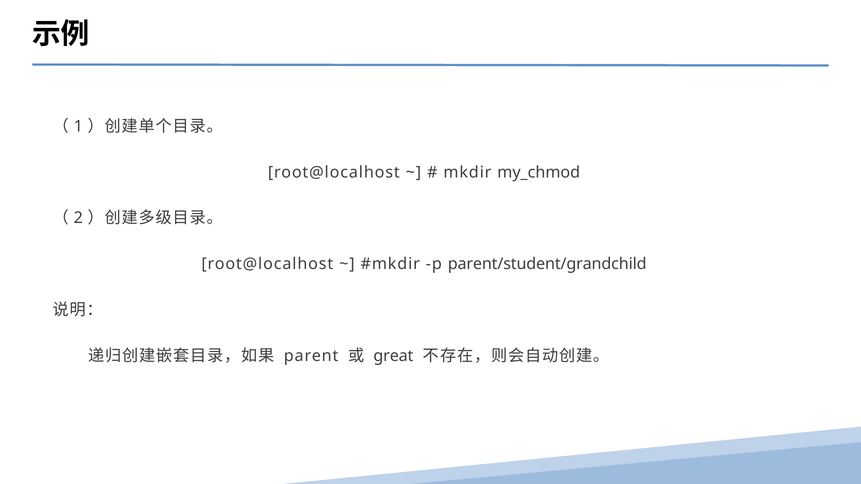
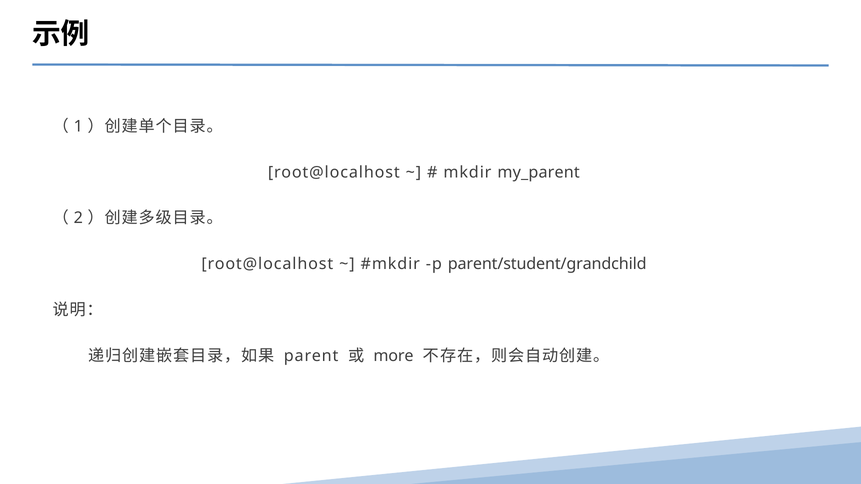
my_chmod: my_chmod -> my_parent
great: great -> more
